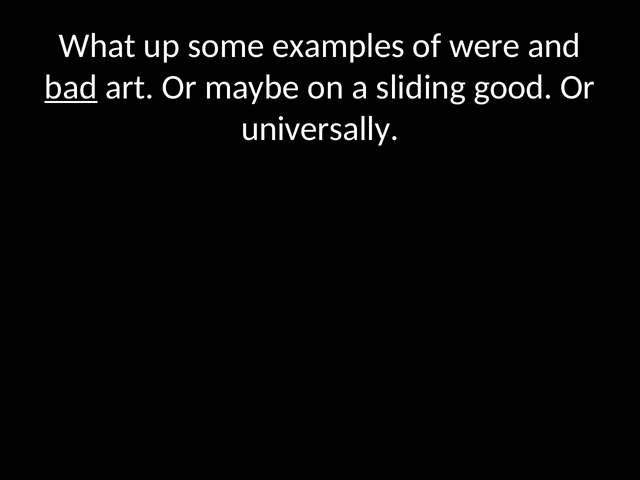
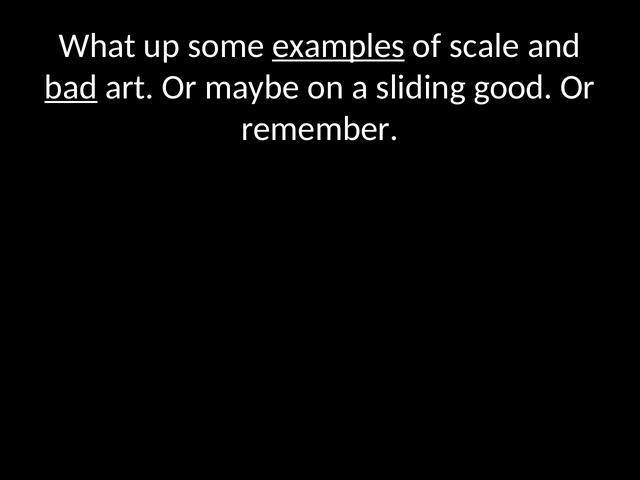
examples underline: none -> present
were: were -> scale
universally: universally -> remember
